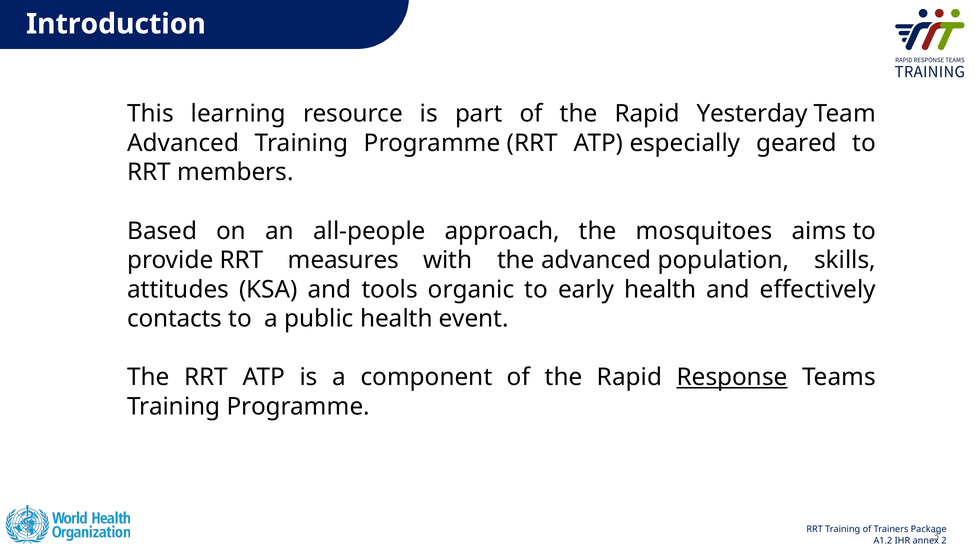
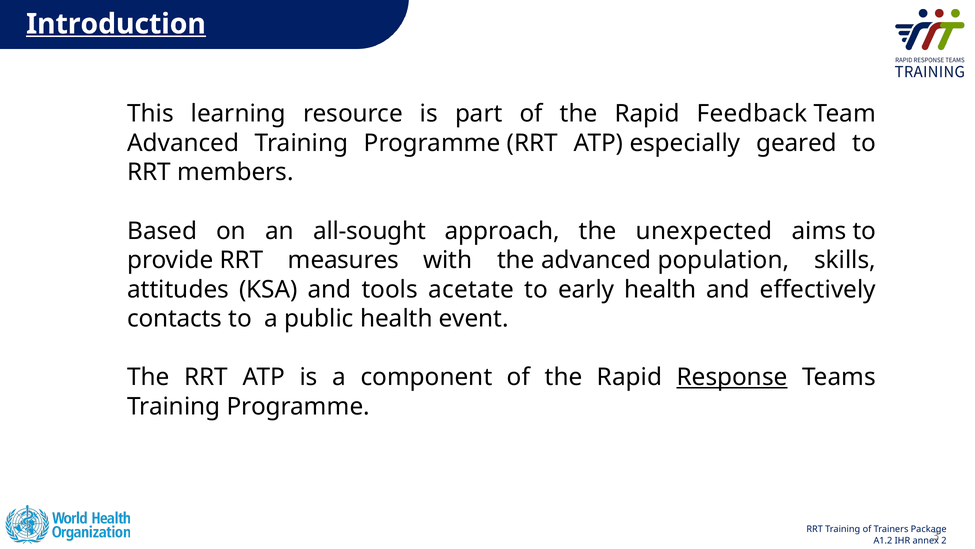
Introduction underline: none -> present
Yesterday: Yesterday -> Feedback
all-people: all-people -> all-sought
mosquitoes: mosquitoes -> unexpected
organic: organic -> acetate
